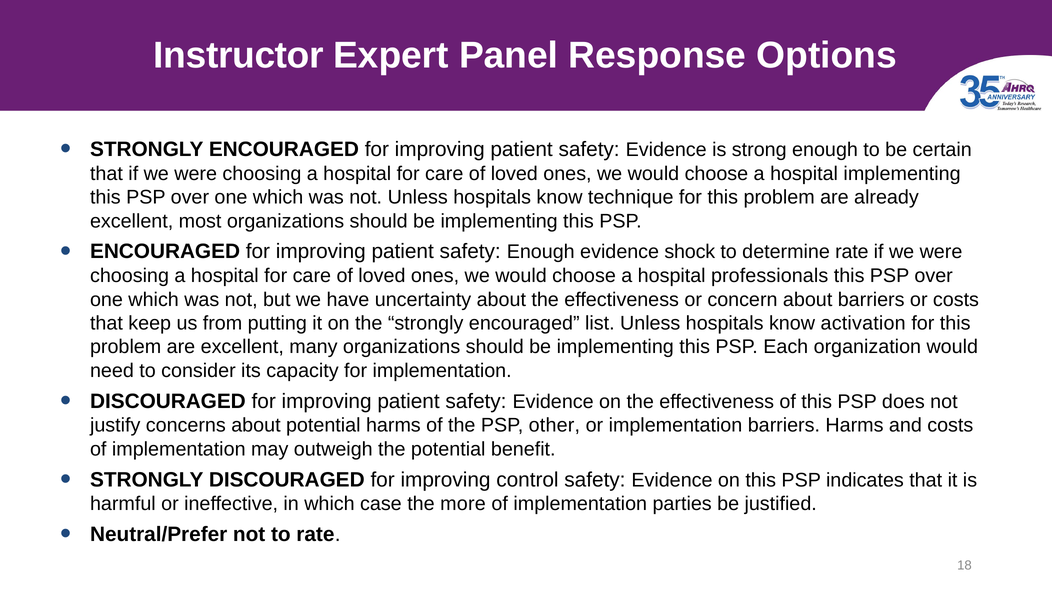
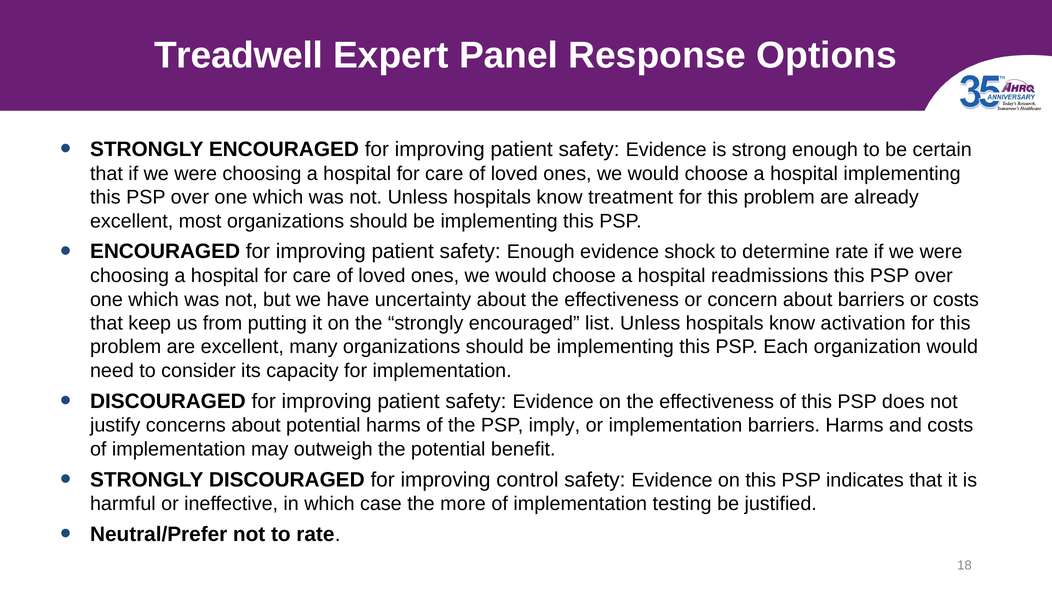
Instructor: Instructor -> Treadwell
technique: technique -> treatment
professionals: professionals -> readmissions
other: other -> imply
parties: parties -> testing
